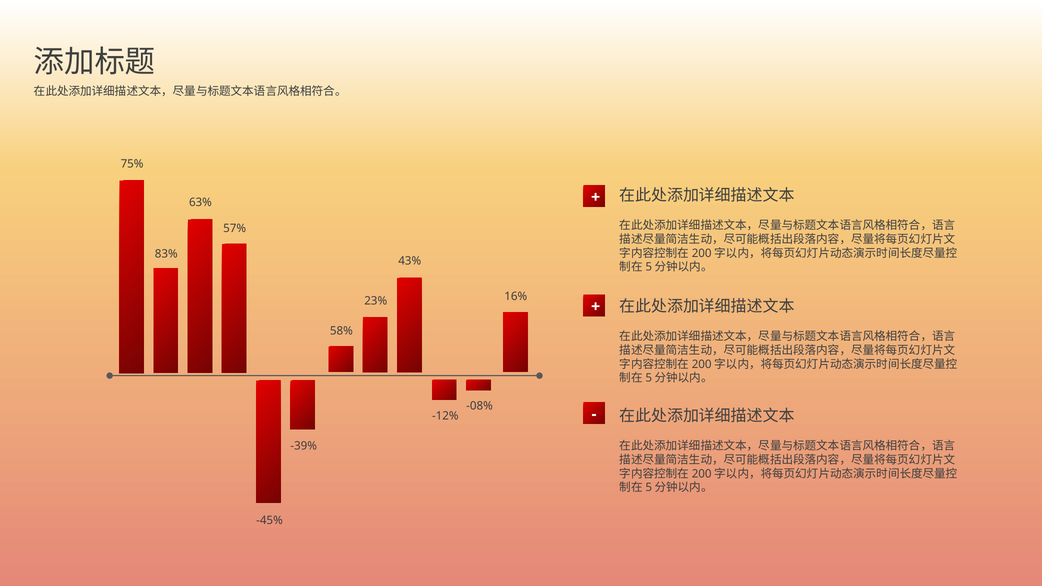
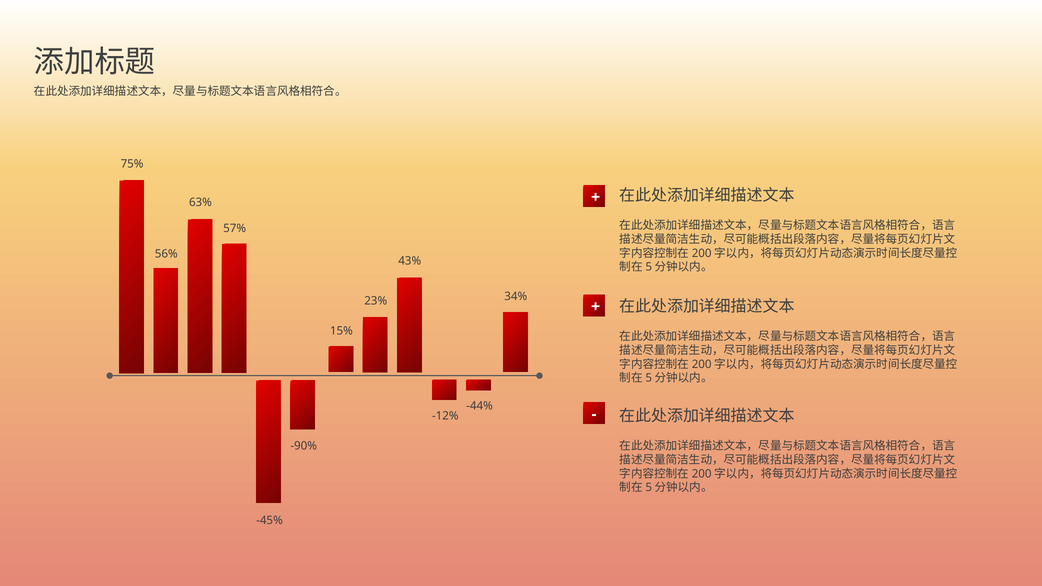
83%: 83% -> 56%
16%: 16% -> 34%
58%: 58% -> 15%
-08%: -08% -> -44%
-39%: -39% -> -90%
